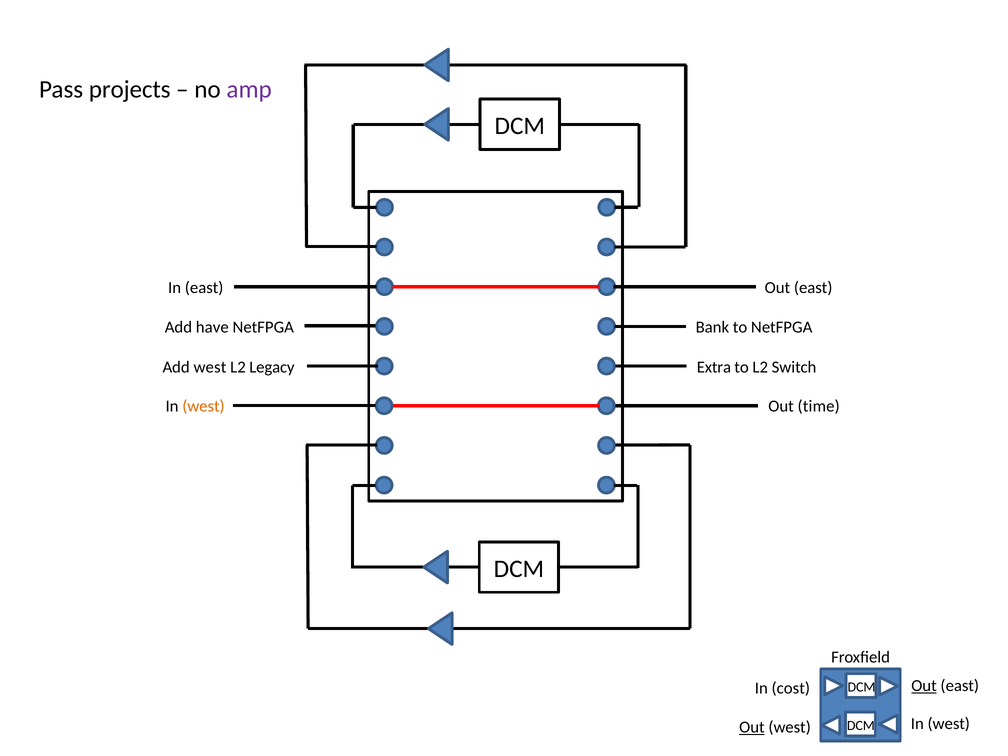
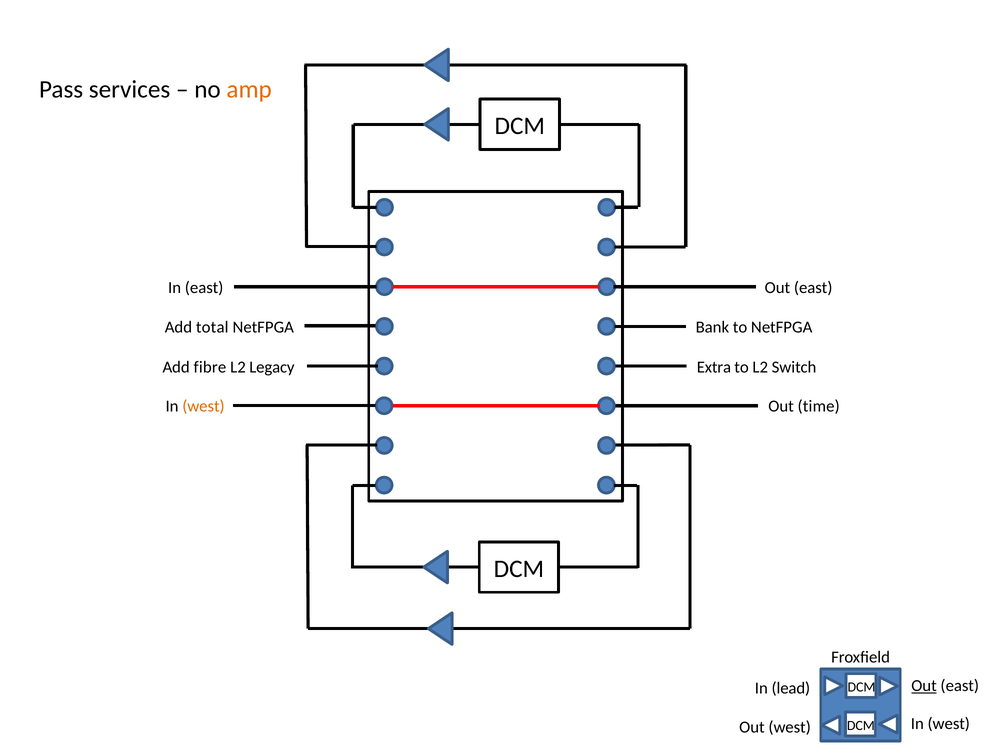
projects: projects -> services
amp colour: purple -> orange
have: have -> total
Add west: west -> fibre
cost: cost -> lead
Out at (752, 727) underline: present -> none
